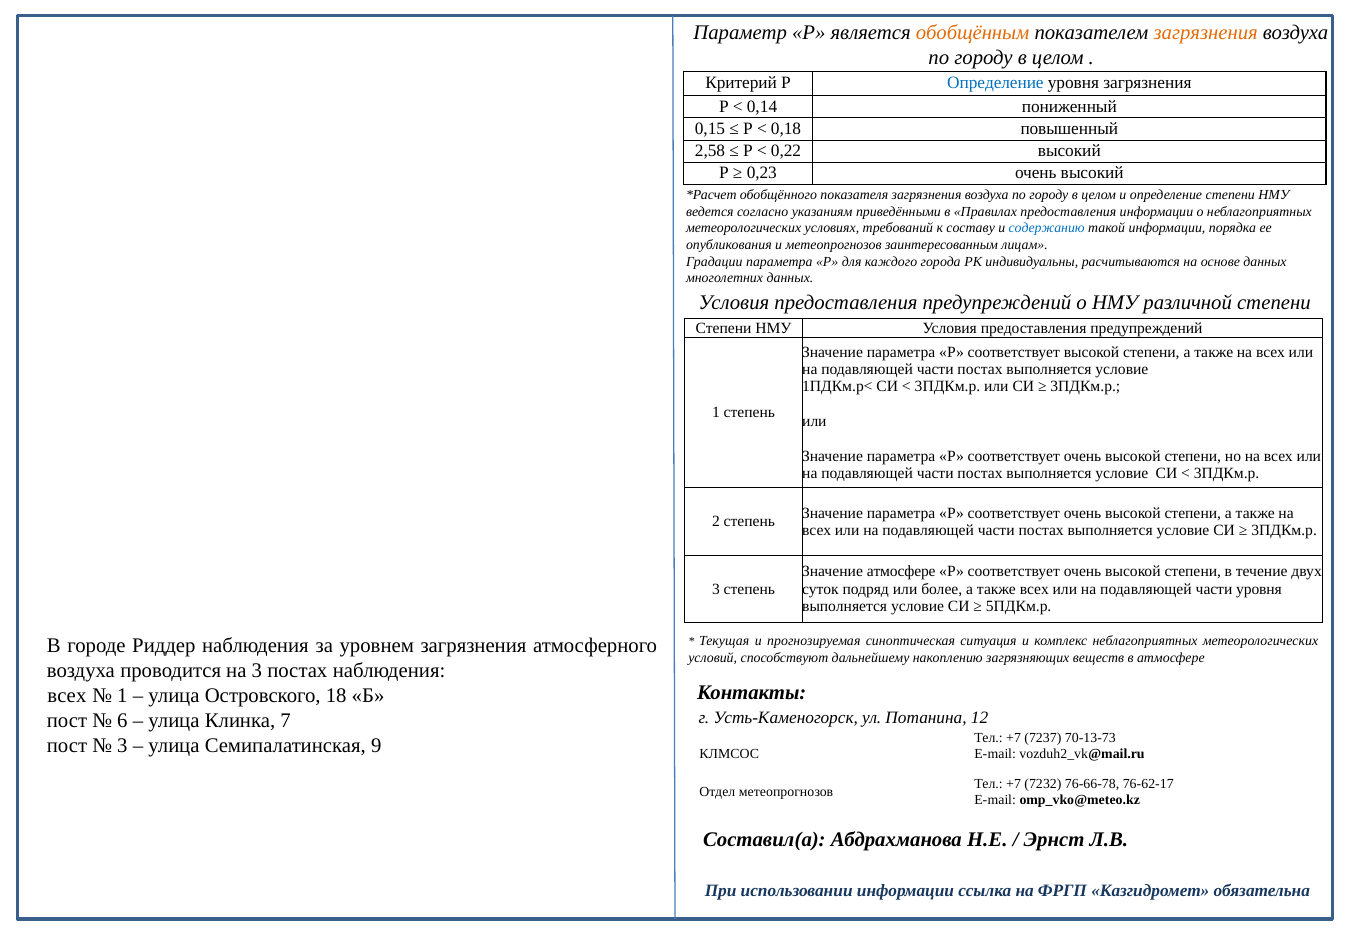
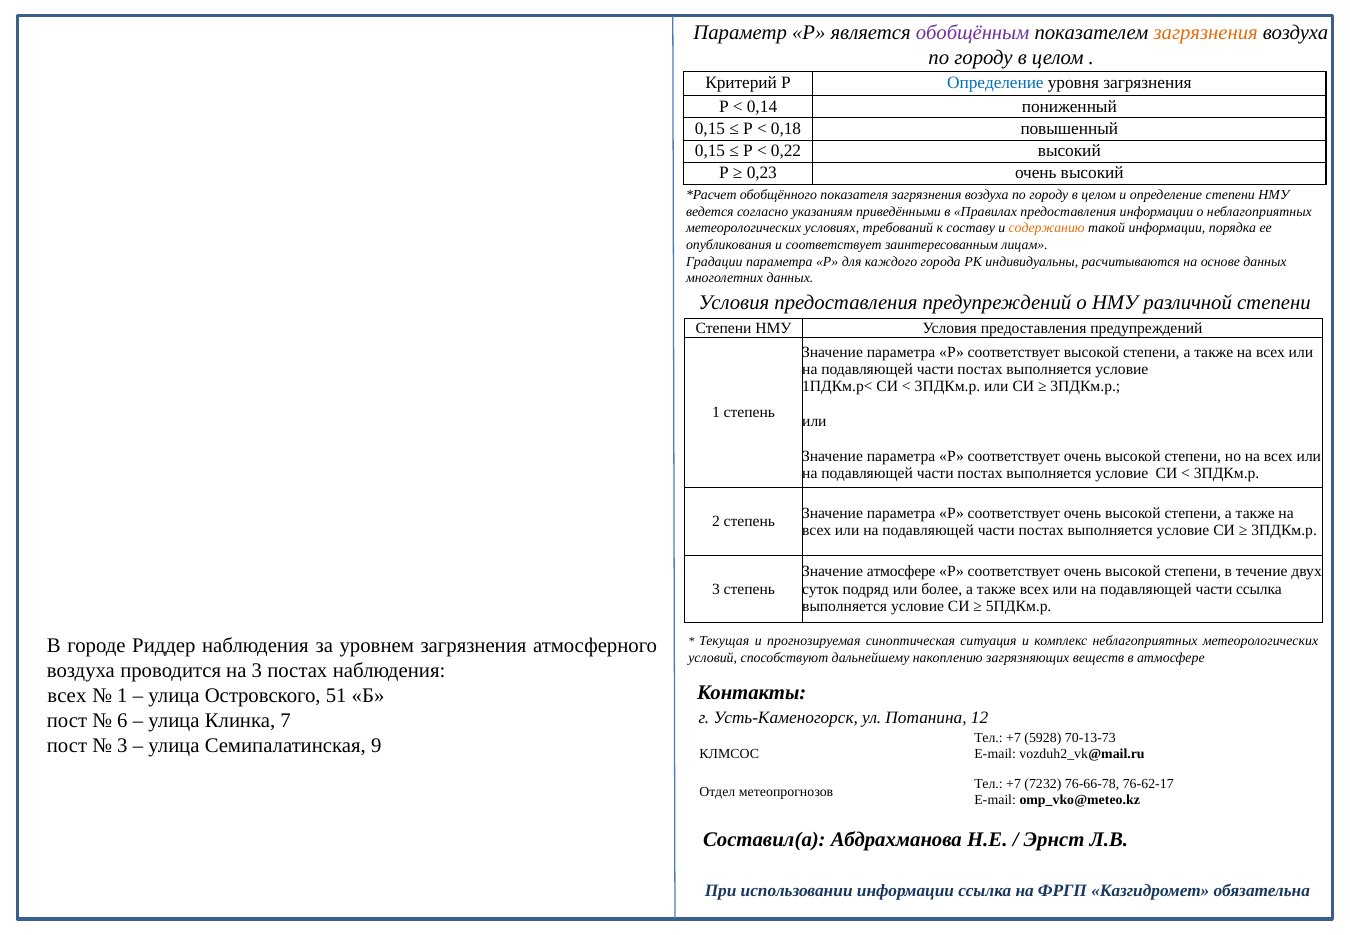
обобщённым colour: orange -> purple
2,58 at (710, 151): 2,58 -> 0,15
содержанию colour: blue -> orange
и метеопрогнозов: метеопрогнозов -> соответствует
части уровня: уровня -> ссылка
18: 18 -> 51
7237: 7237 -> 5928
